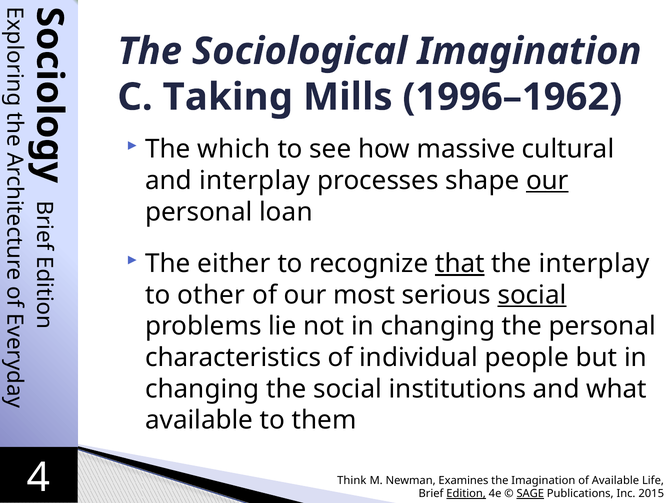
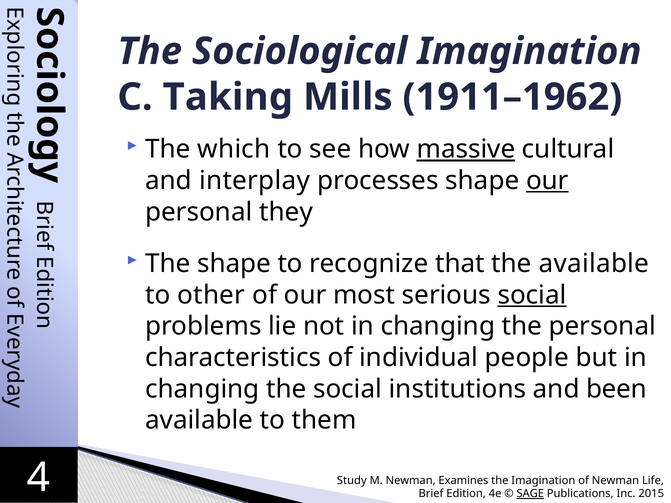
1996–1962: 1996–1962 -> 1911–1962
massive underline: none -> present
loan: loan -> they
The either: either -> shape
that underline: present -> none
the interplay: interplay -> available
what: what -> been
Think: Think -> Study
of Available: Available -> Newman
Edition underline: present -> none
